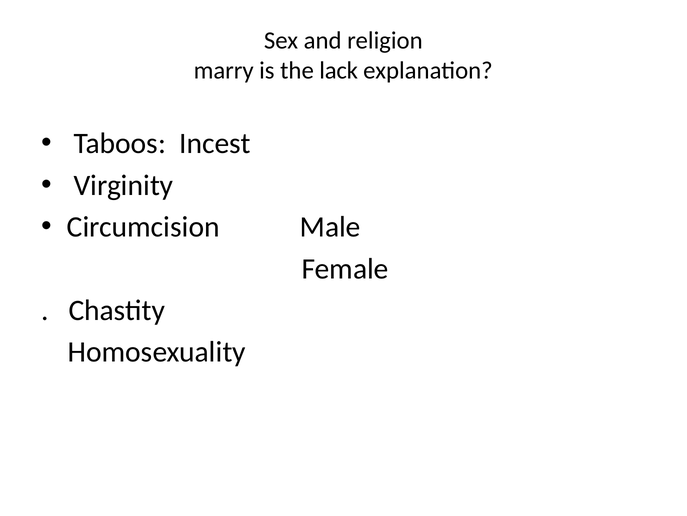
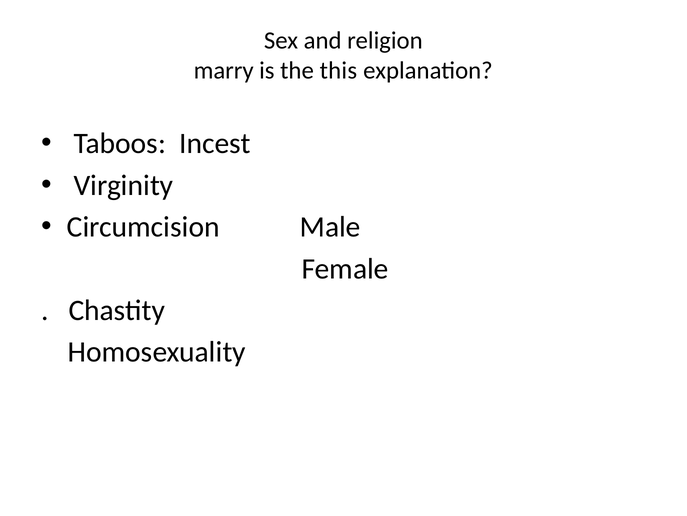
lack: lack -> this
